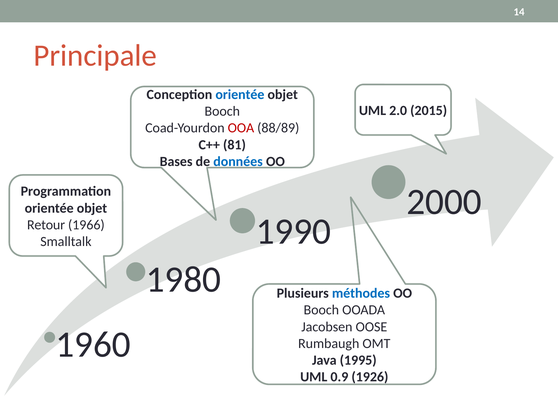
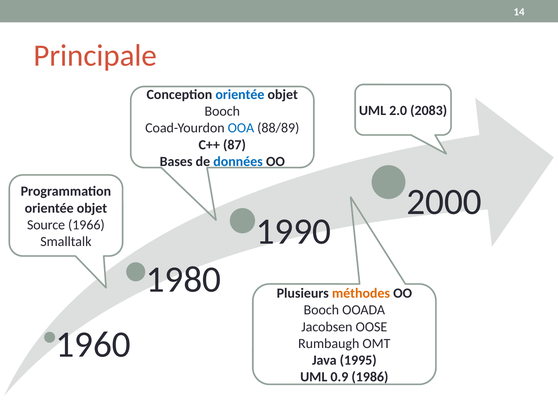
2015: 2015 -> 2083
OOA colour: red -> blue
81: 81 -> 87
Retour: Retour -> Source
méthodes colour: blue -> orange
1926: 1926 -> 1986
